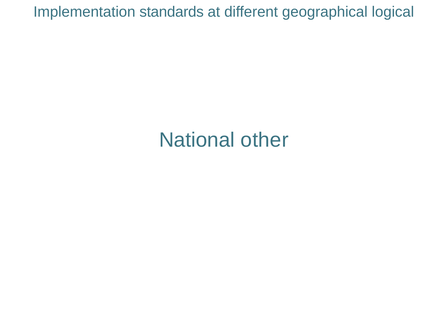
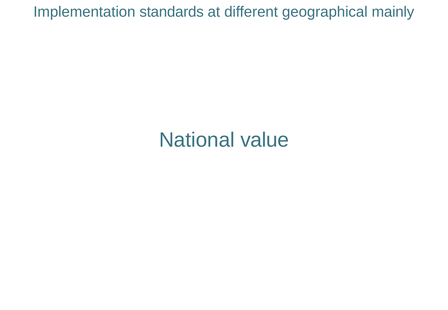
logical: logical -> mainly
other: other -> value
